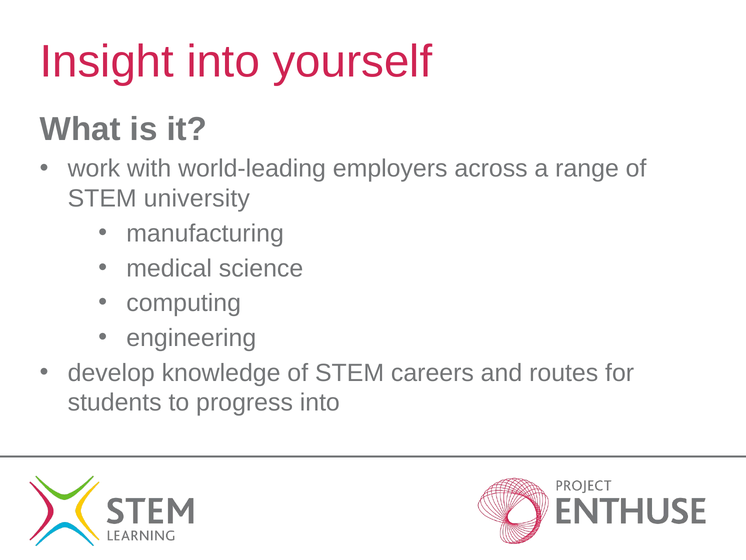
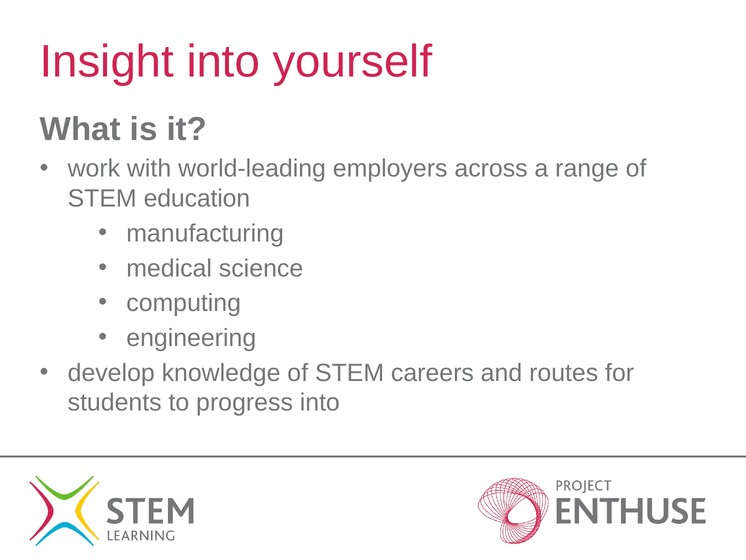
university: university -> education
